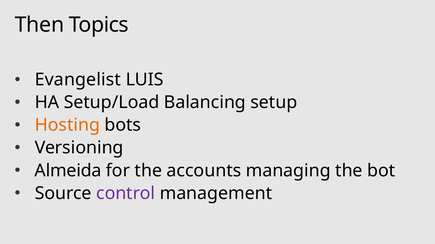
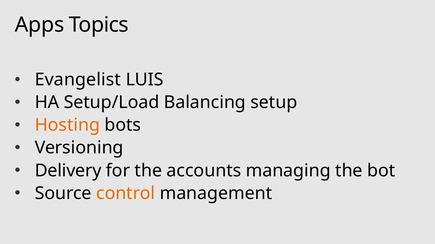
Then: Then -> Apps
Almeida: Almeida -> Delivery
control colour: purple -> orange
